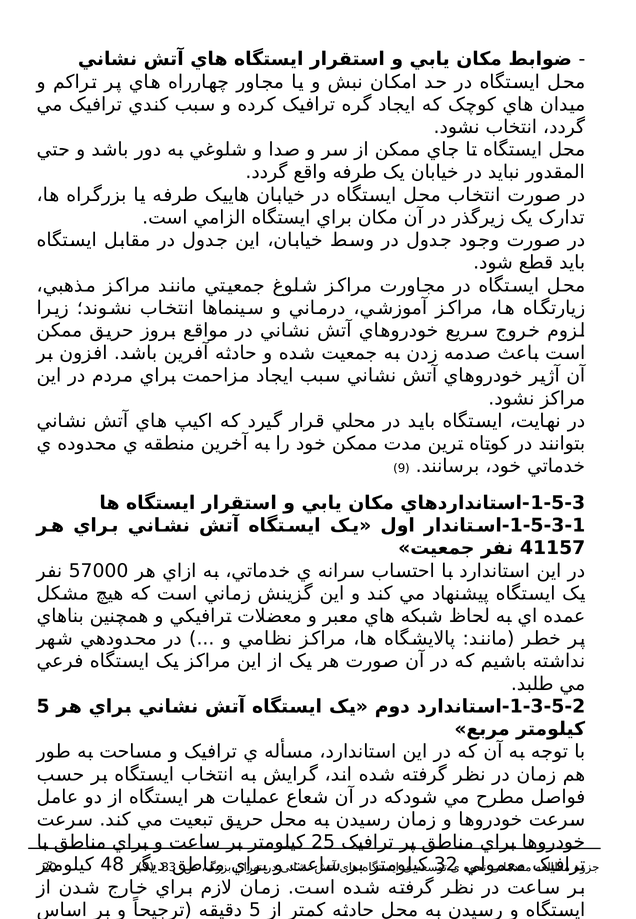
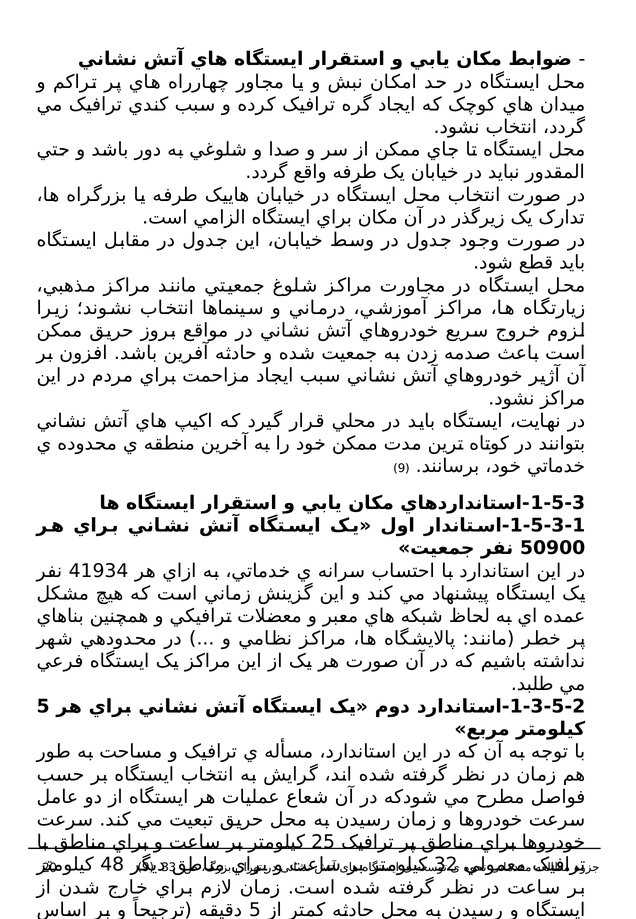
41157: 41157 -> 50900
57000: 57000 -> 41934
